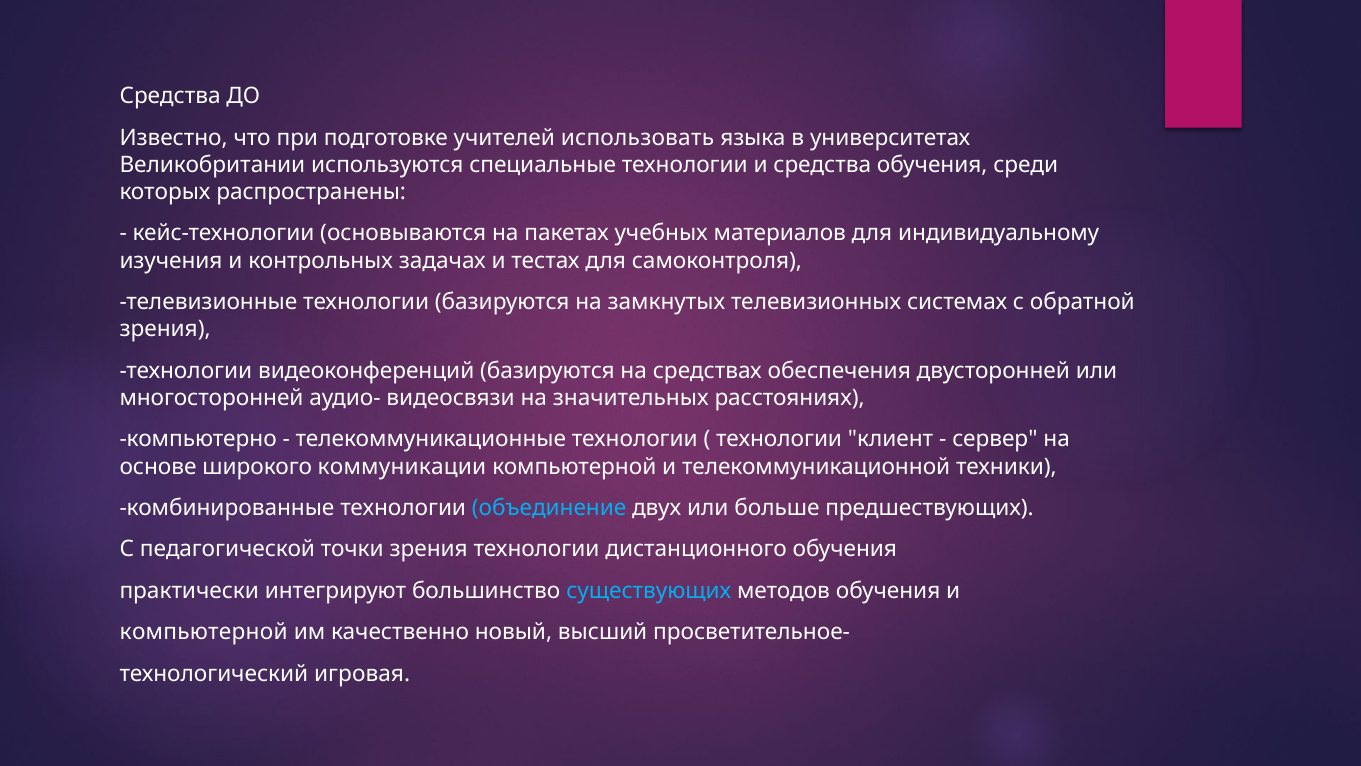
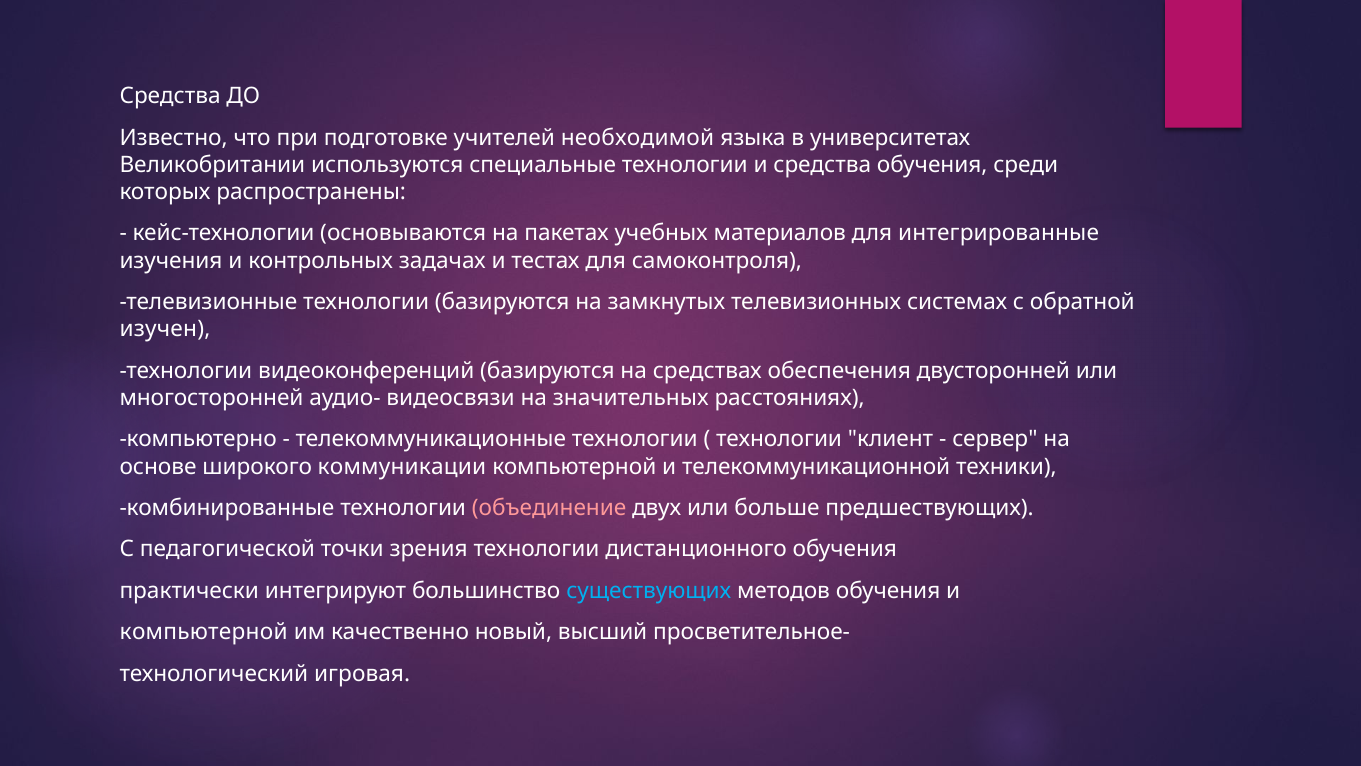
использовать: использовать -> необходимой
индивидуальному: индивидуальному -> интегрированные
зрения at (165, 329): зрения -> изучен
объединение colour: light blue -> pink
